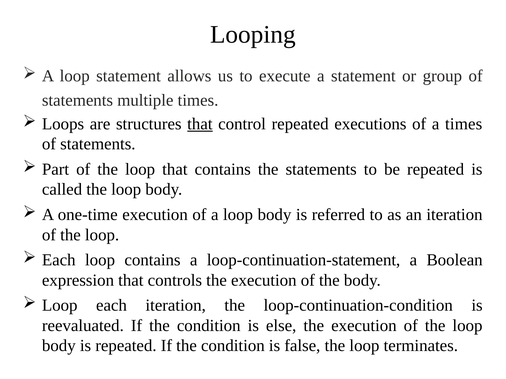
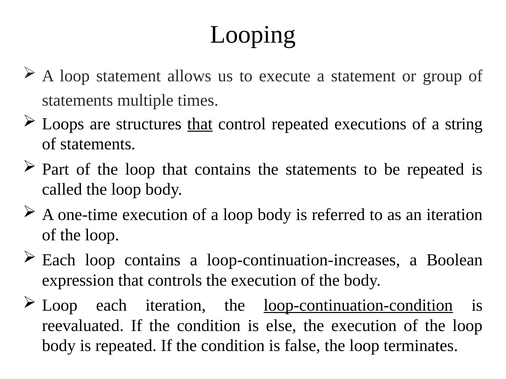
a times: times -> string
loop-continuation-statement: loop-continuation-statement -> loop-continuation-increases
loop-continuation-condition underline: none -> present
